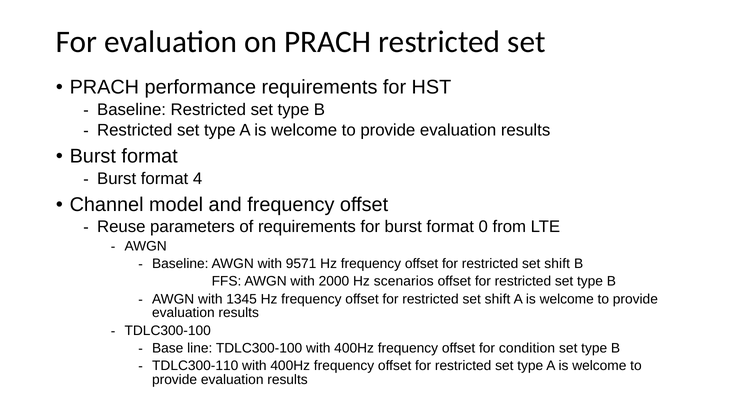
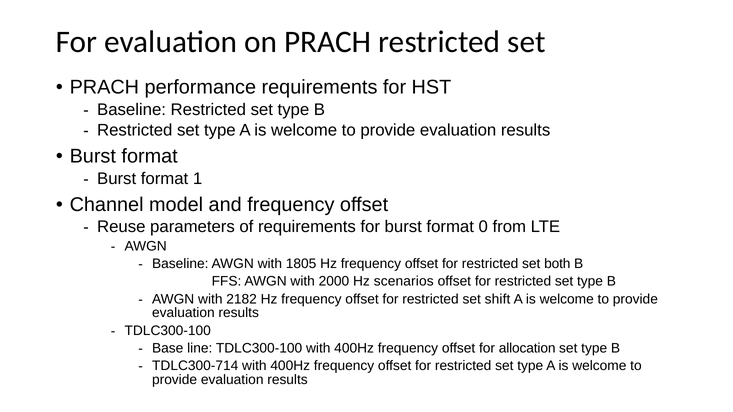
4: 4 -> 1
9571: 9571 -> 1805
shift at (557, 264): shift -> both
1345: 1345 -> 2182
condition: condition -> allocation
TDLC300-110: TDLC300-110 -> TDLC300-714
